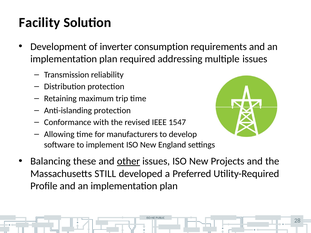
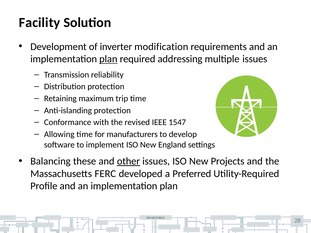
consumption: consumption -> modification
plan at (108, 59) underline: none -> present
STILL: STILL -> FERC
